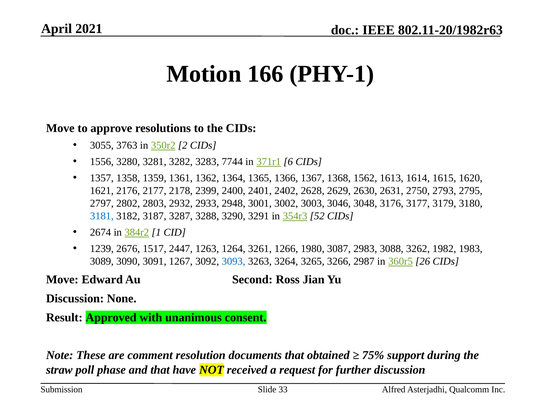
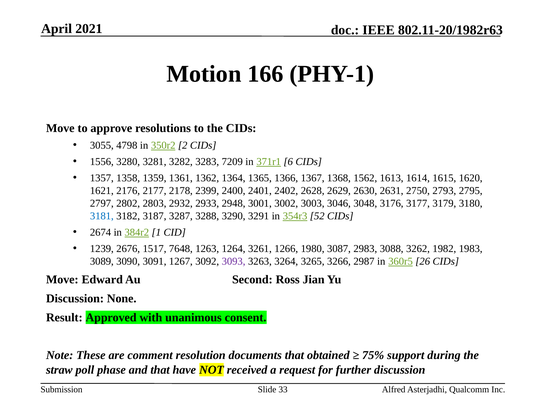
3763: 3763 -> 4798
7744: 7744 -> 7209
2447: 2447 -> 7648
3093 colour: blue -> purple
